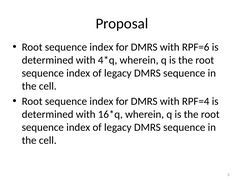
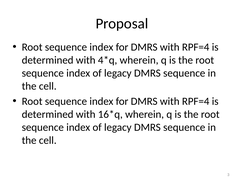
RPF=6 at (196, 47): RPF=6 -> RPF=4
